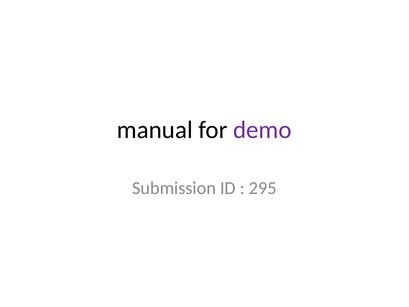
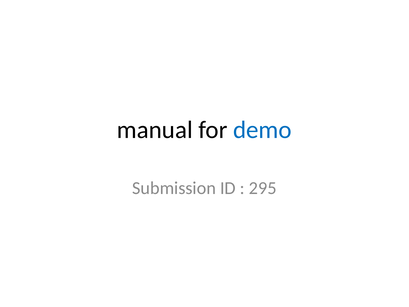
demo colour: purple -> blue
